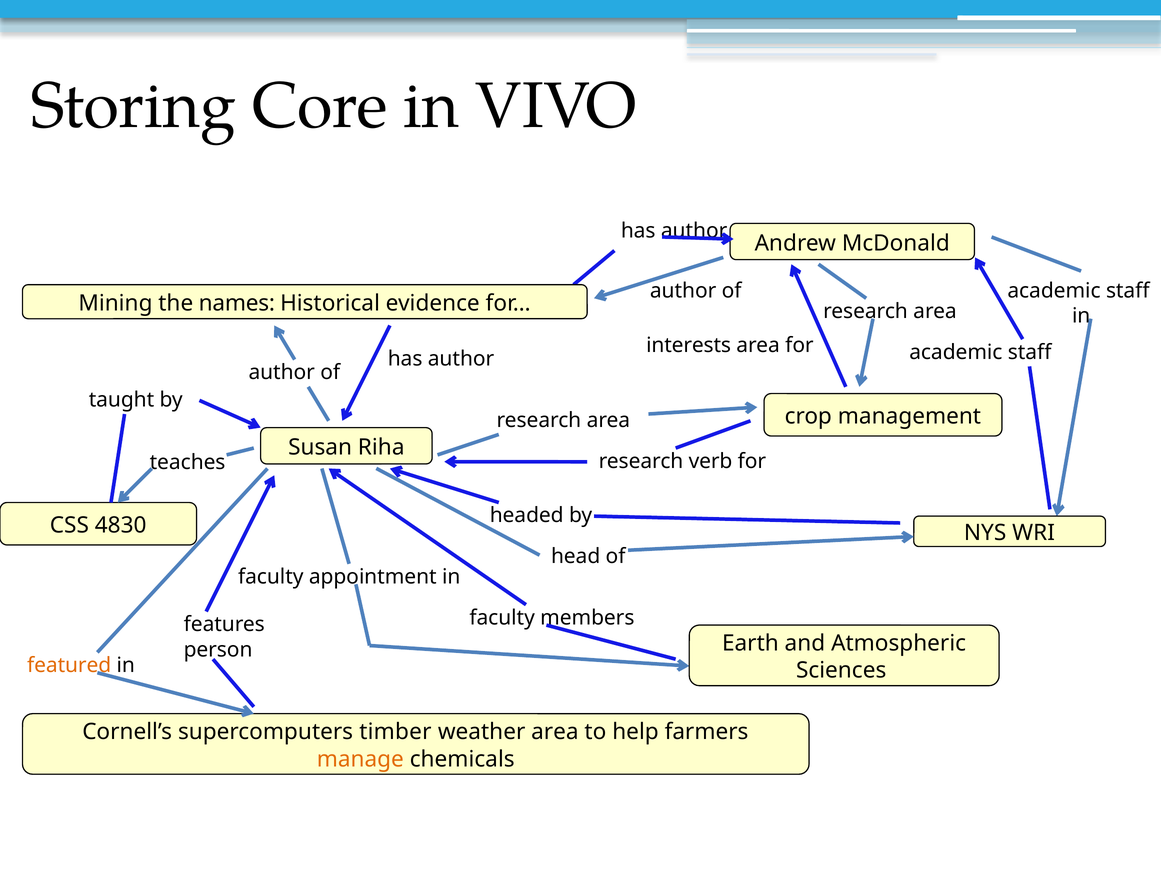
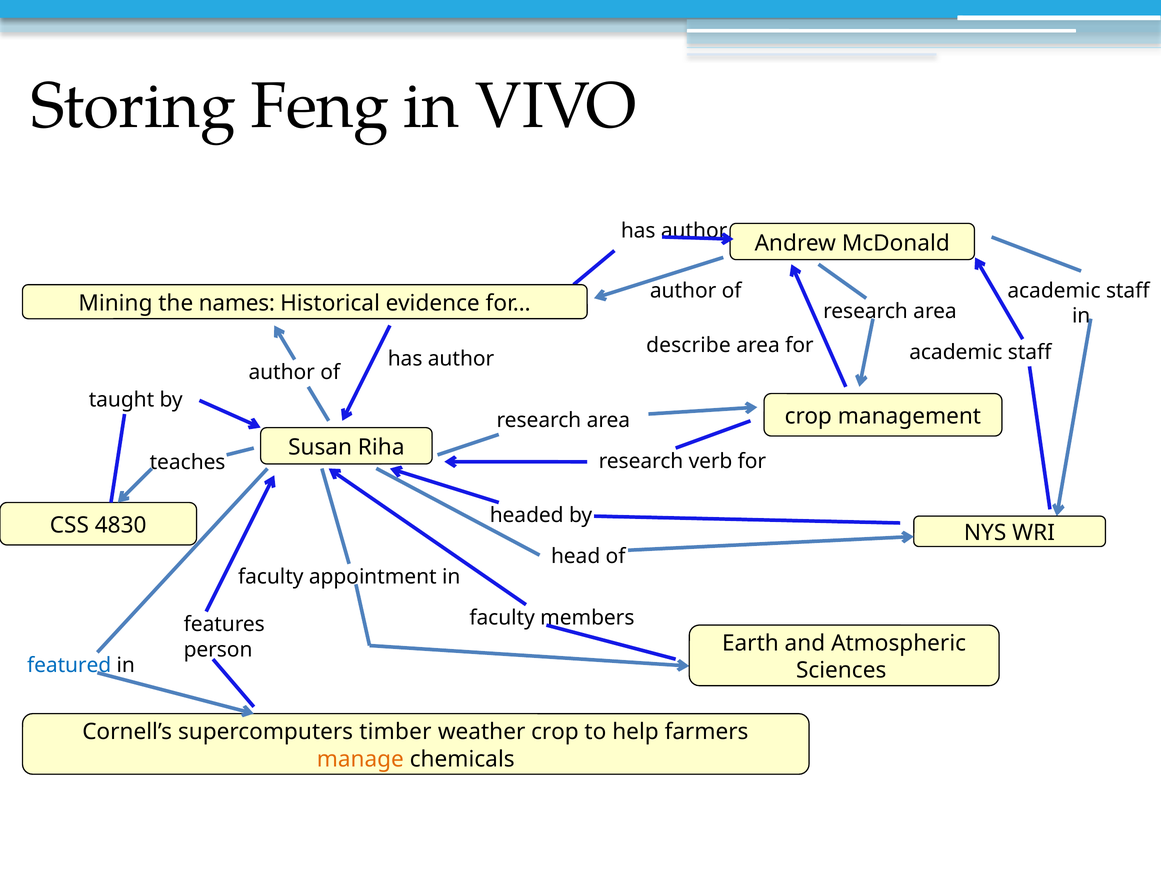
Core: Core -> Feng
interests: interests -> describe
featured colour: orange -> blue
weather area: area -> crop
